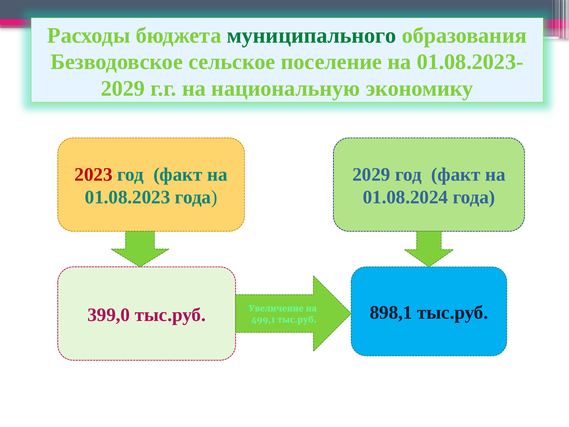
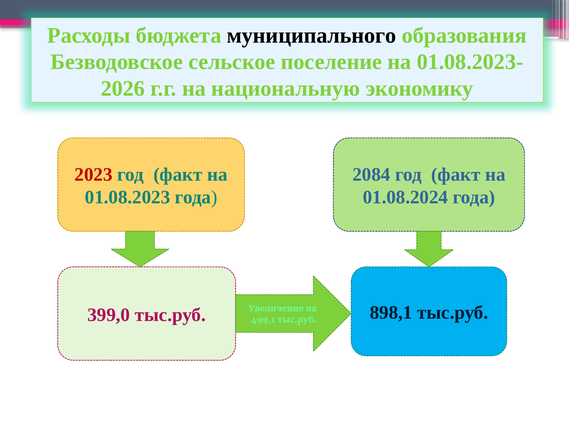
муниципального colour: green -> black
2029 at (123, 89): 2029 -> 2026
2029 at (371, 174): 2029 -> 2084
